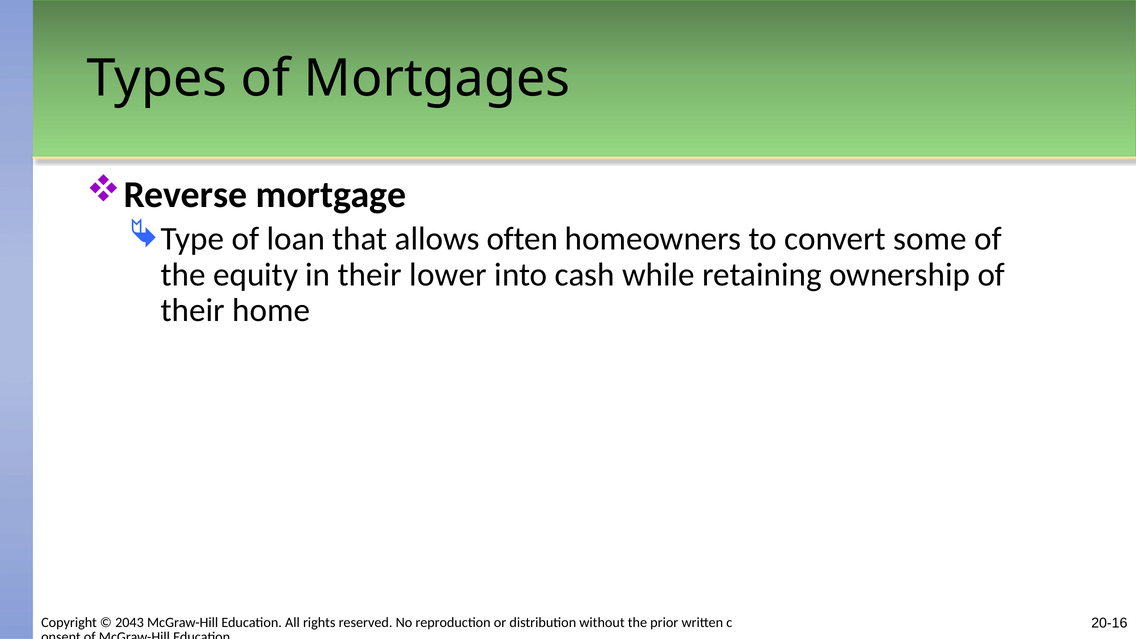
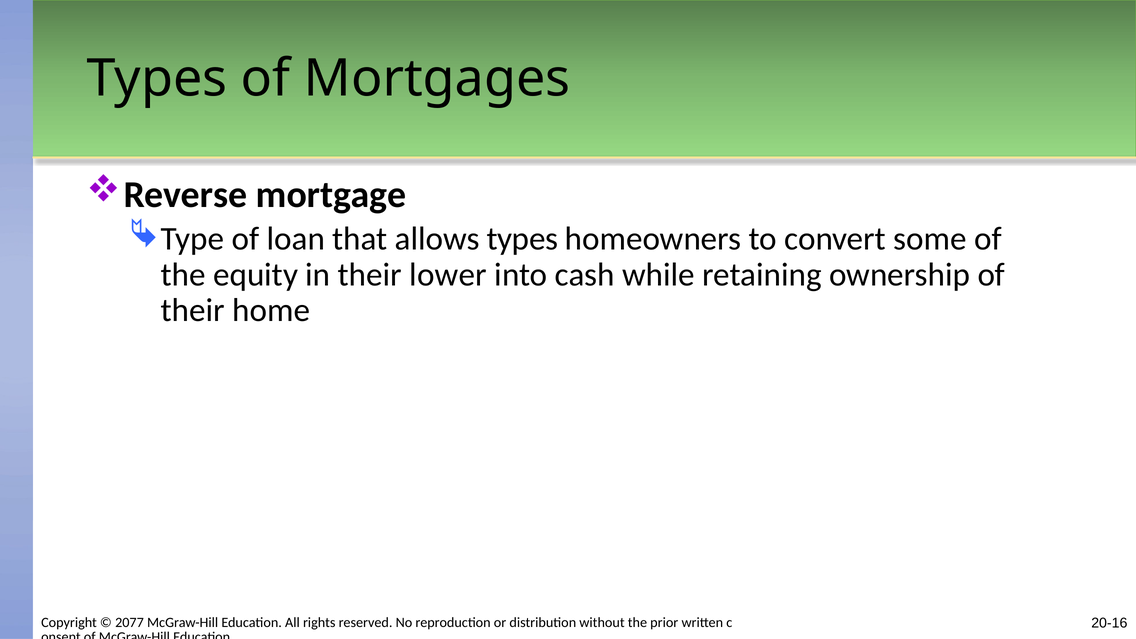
allows often: often -> types
2043: 2043 -> 2077
